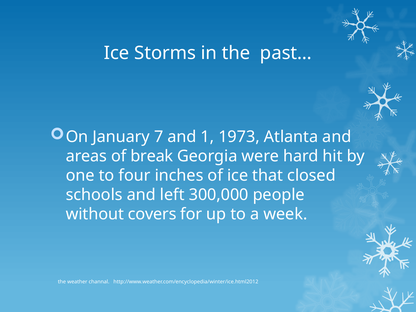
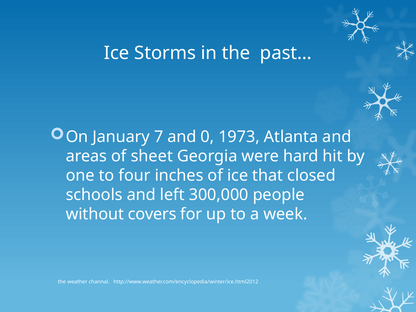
1: 1 -> 0
break: break -> sheet
